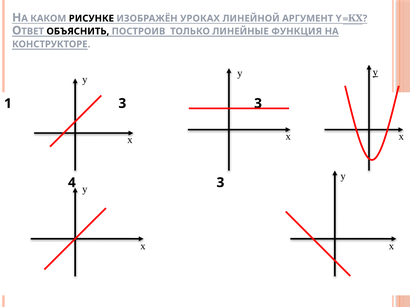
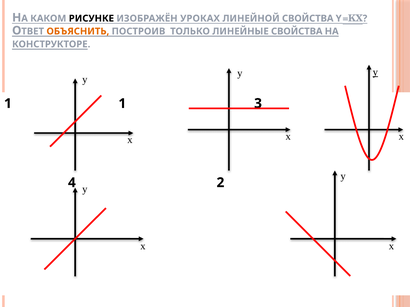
ЛИНЕЙНОЙ АРГУМЕНТ: АРГУМЕНТ -> СВОЙСТВА
ОБЪЯСНИТЬ colour: black -> orange
ЛИНЕЙНЫЕ ФУНКЦИЯ: ФУНКЦИЯ -> СВОЙСТВА
1 3: 3 -> 1
3 at (220, 183): 3 -> 2
